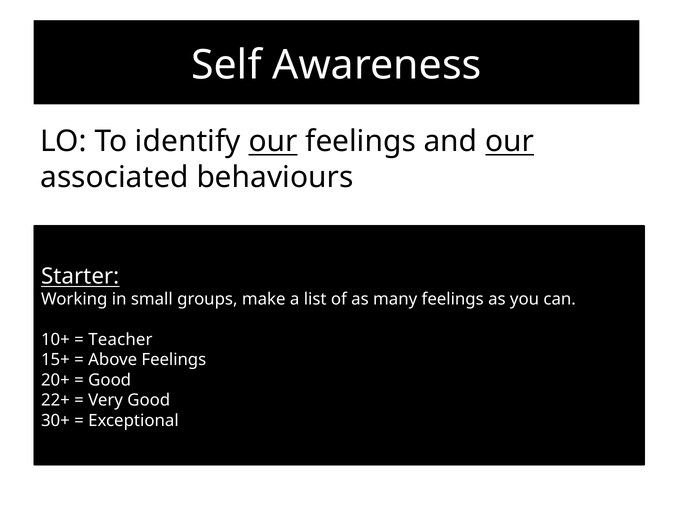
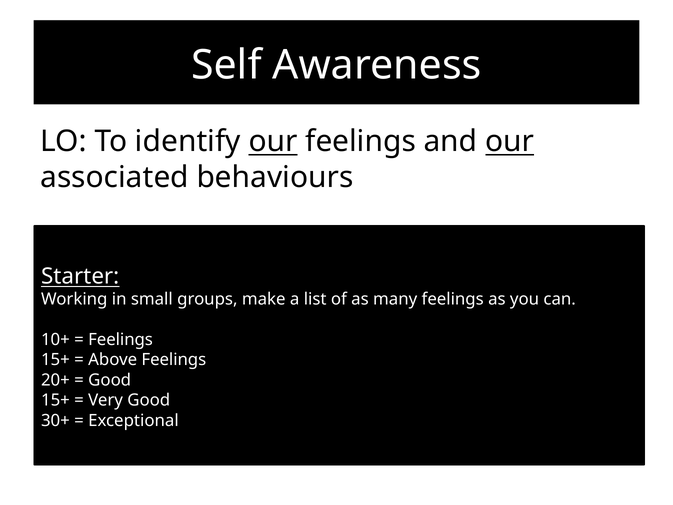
Teacher at (120, 340): Teacher -> Feelings
22+ at (55, 400): 22+ -> 15+
